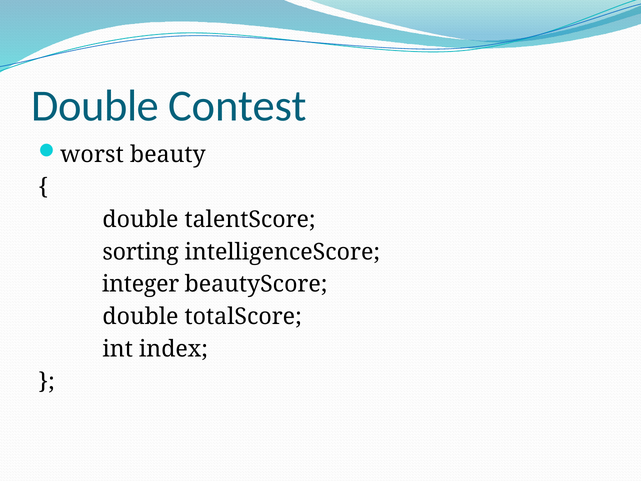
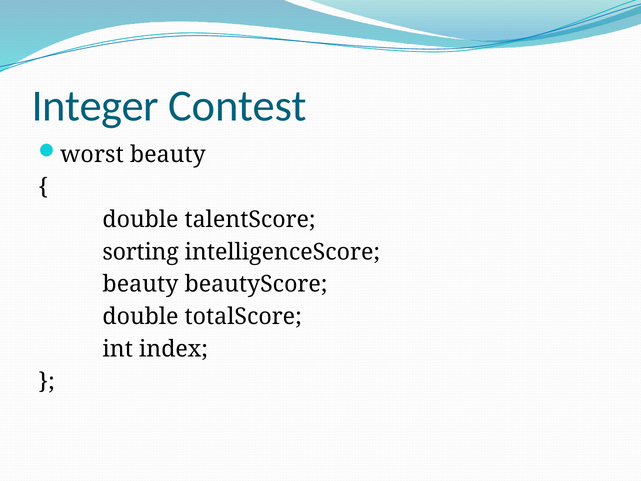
Double at (95, 106): Double -> Integer
integer at (141, 284): integer -> beauty
